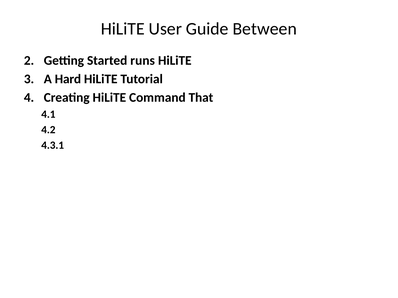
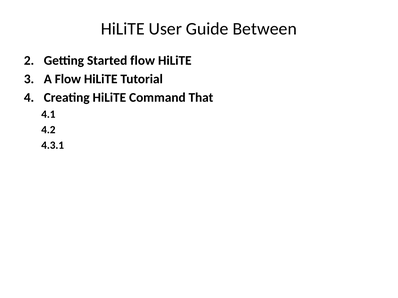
Started runs: runs -> flow
A Hard: Hard -> Flow
